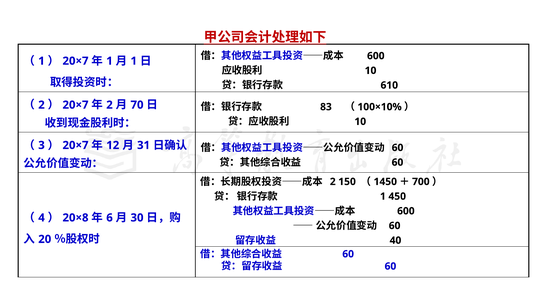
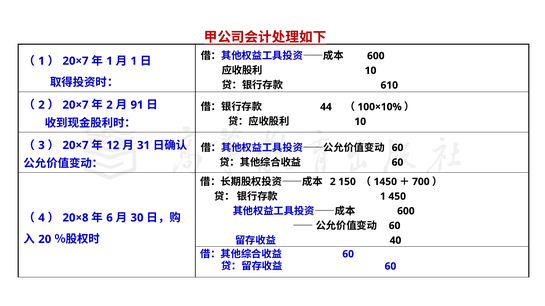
70: 70 -> 91
83: 83 -> 44
